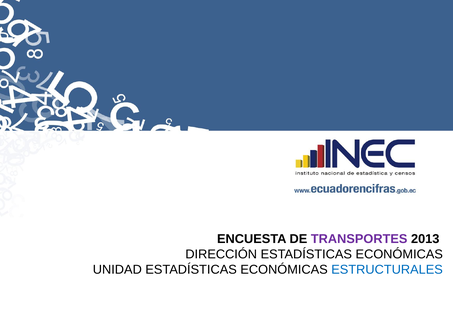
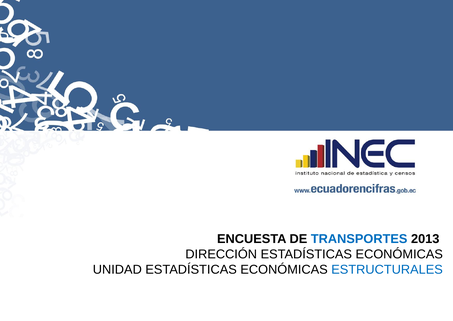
TRANSPORTES colour: purple -> blue
